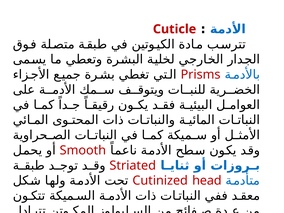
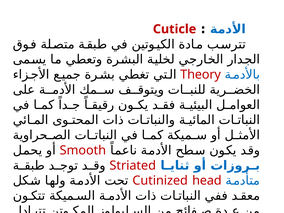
Prisms: Prisms -> Theory
